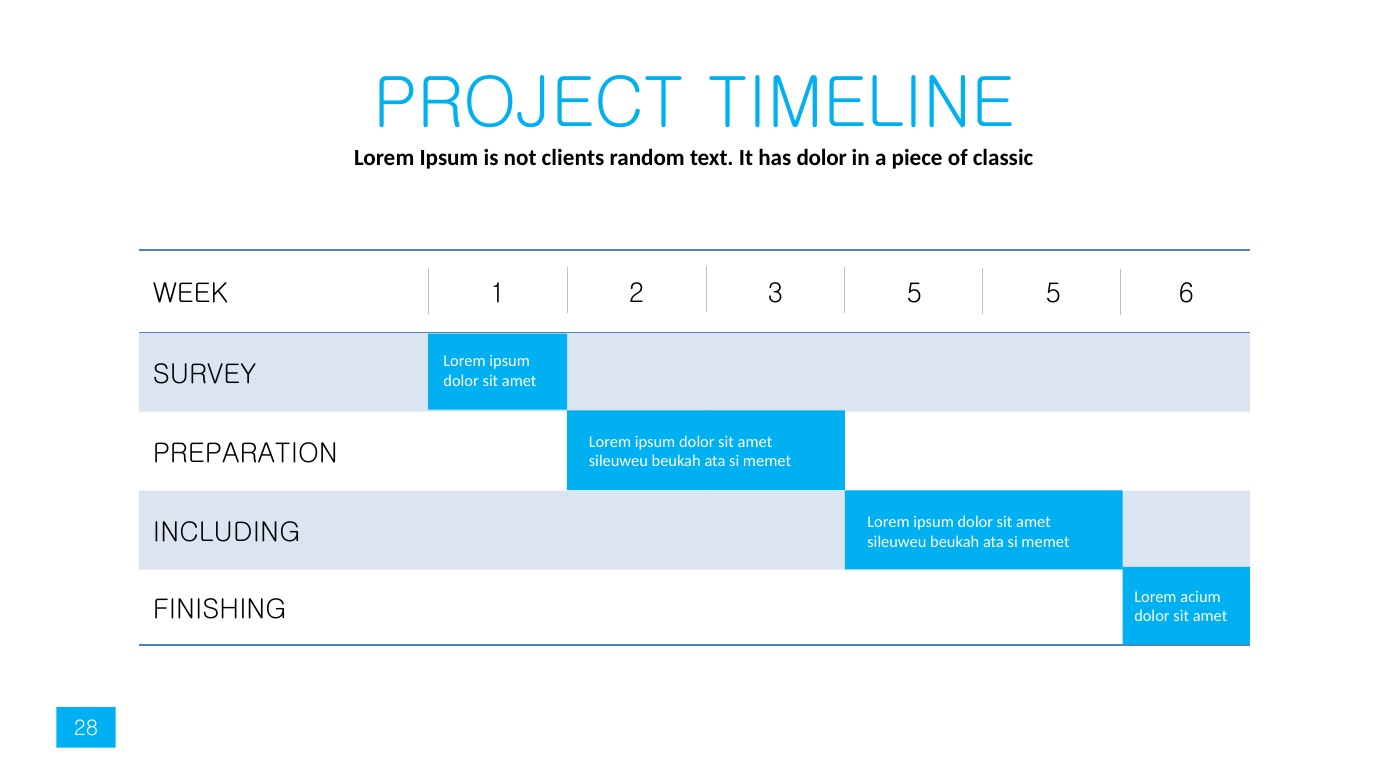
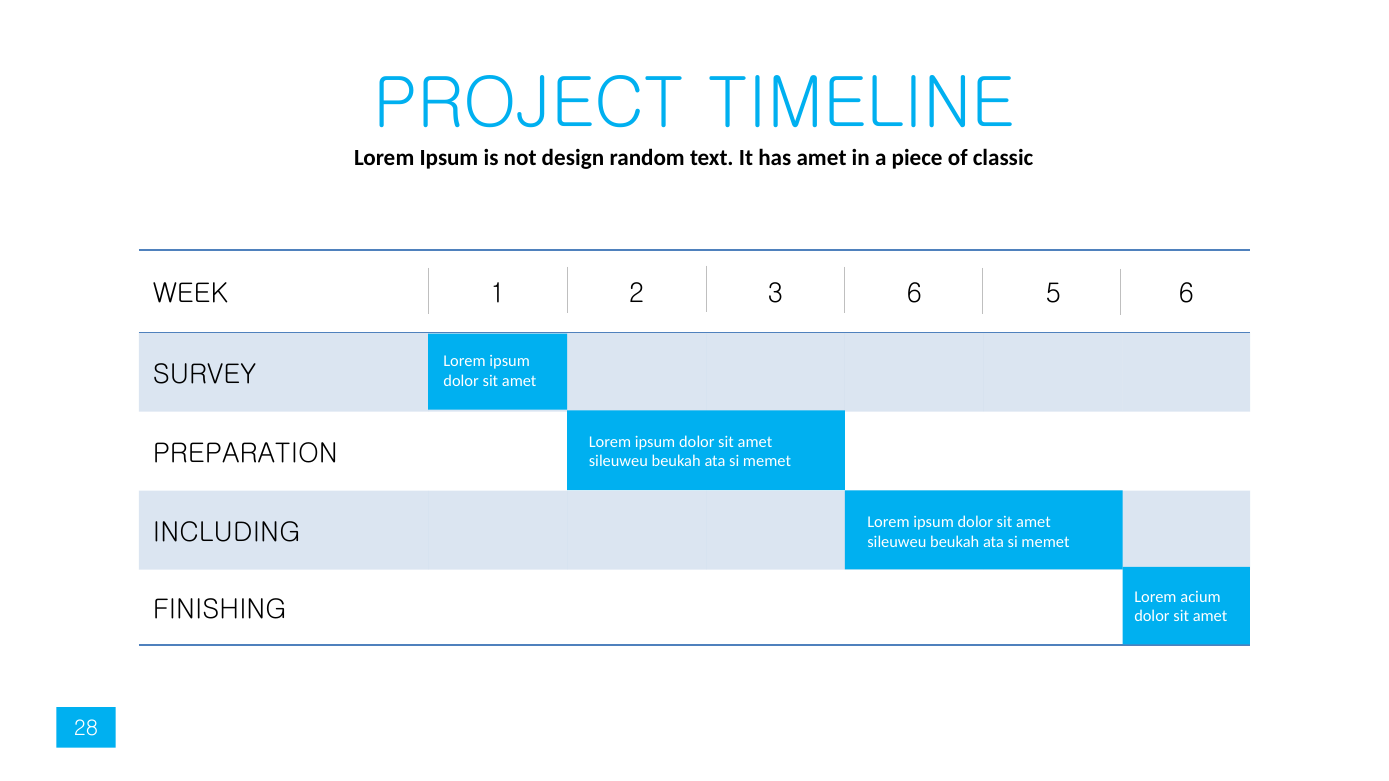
clients: clients -> design
has dolor: dolor -> amet
3 5: 5 -> 6
